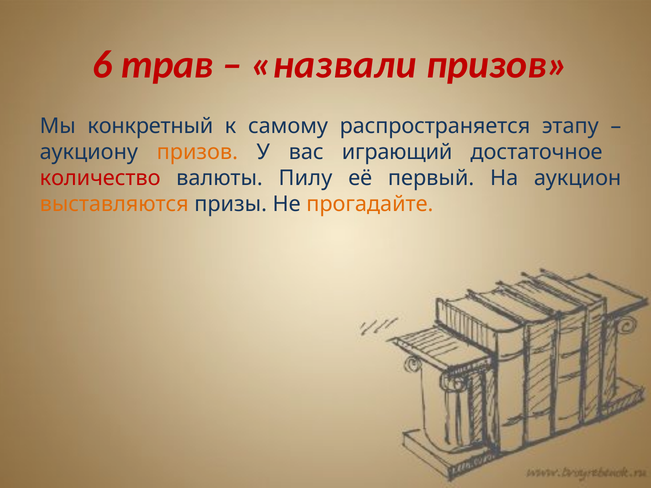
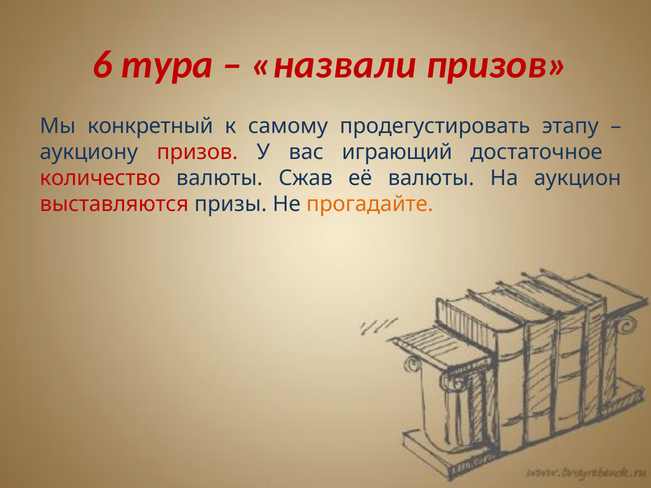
трав: трав -> тура
распространяется: распространяется -> продегустировать
призов at (197, 152) colour: orange -> red
Пилу: Пилу -> Сжав
её первый: первый -> валюты
выставляются colour: orange -> red
